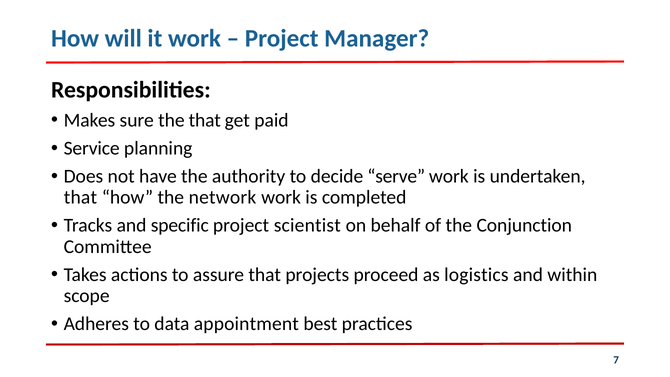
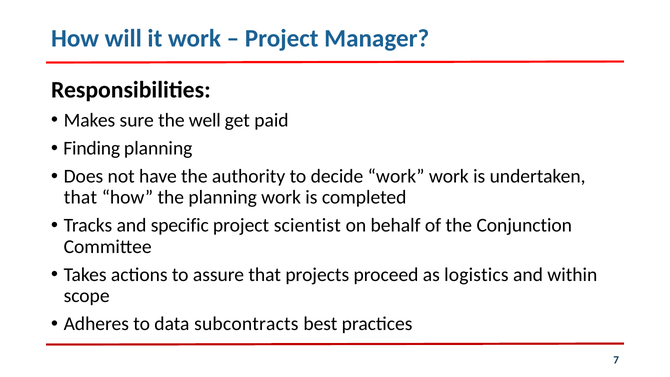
the that: that -> well
Service: Service -> Finding
decide serve: serve -> work
the network: network -> planning
appointment: appointment -> subcontracts
